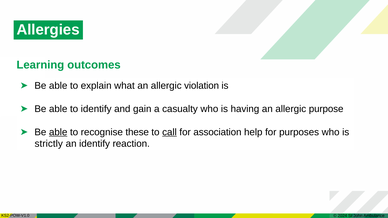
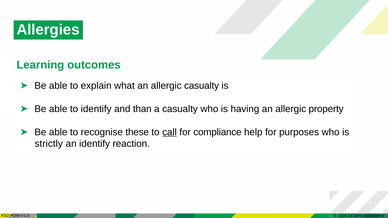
allergic violation: violation -> casualty
gain: gain -> than
purpose: purpose -> property
able at (58, 132) underline: present -> none
association: association -> compliance
